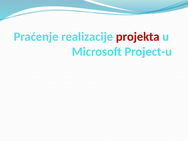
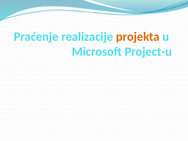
projekta colour: red -> orange
